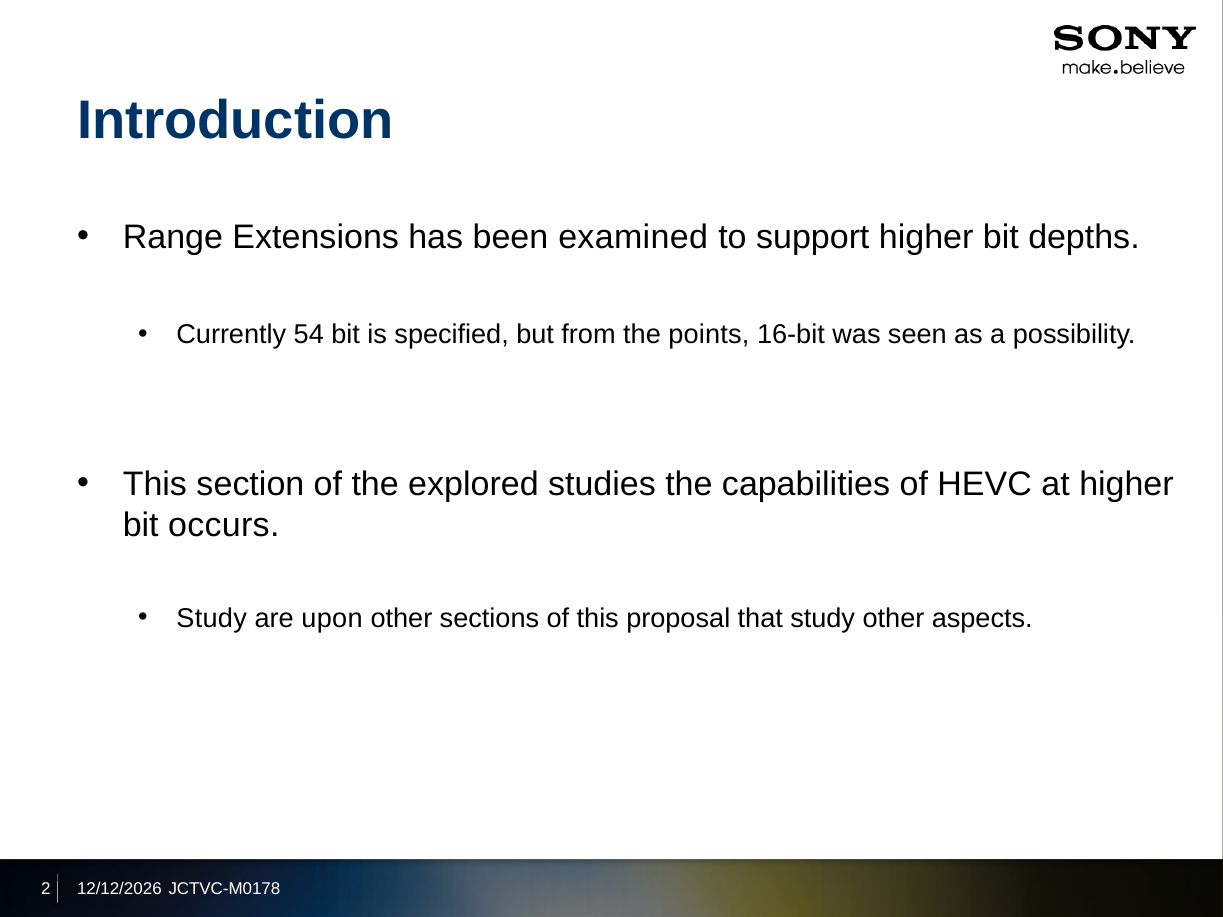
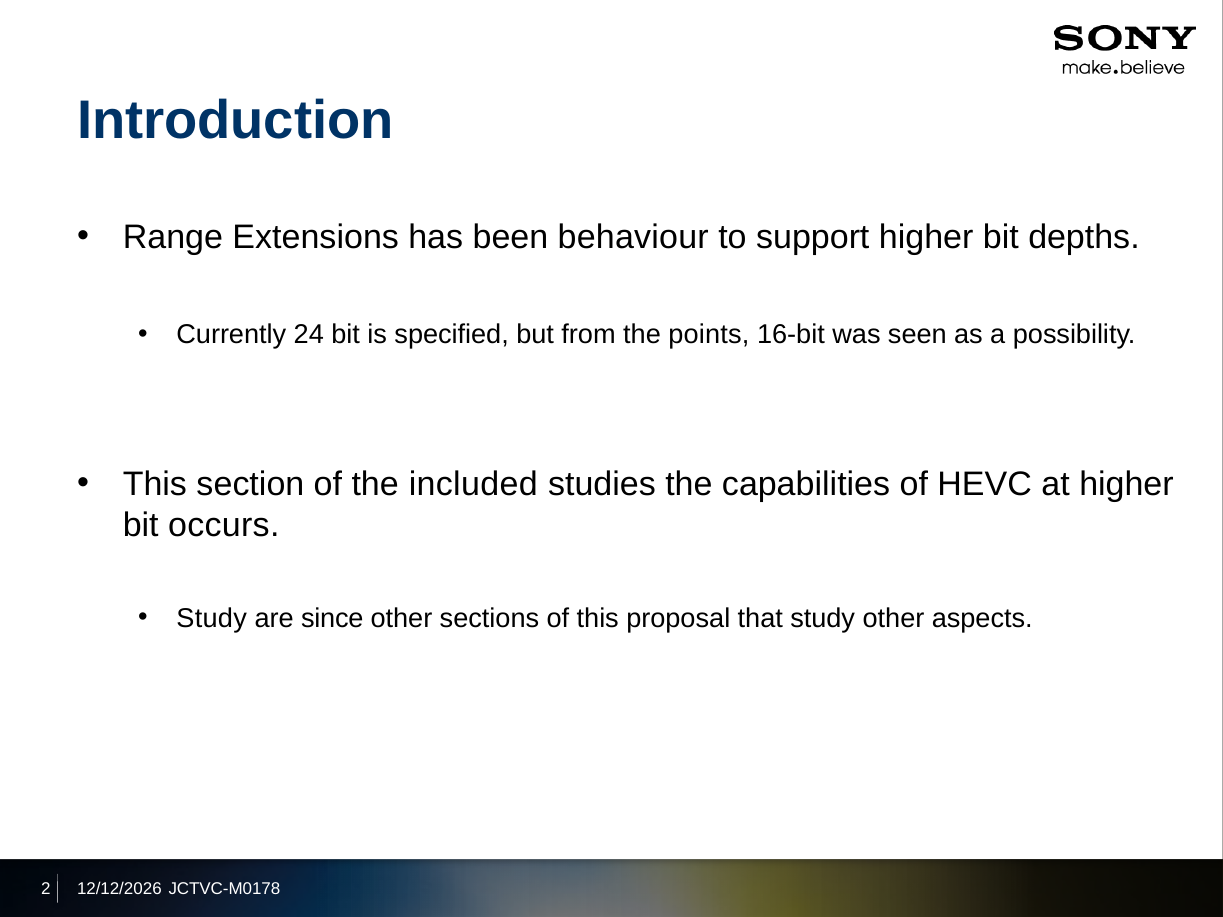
examined: examined -> behaviour
54: 54 -> 24
explored: explored -> included
upon: upon -> since
